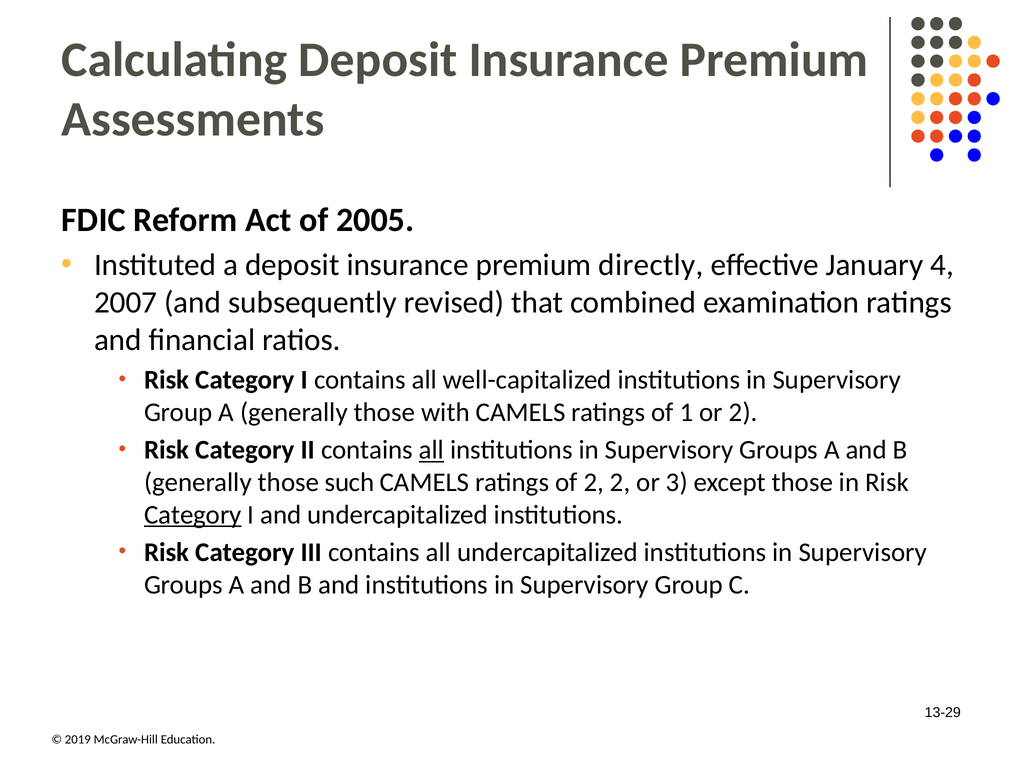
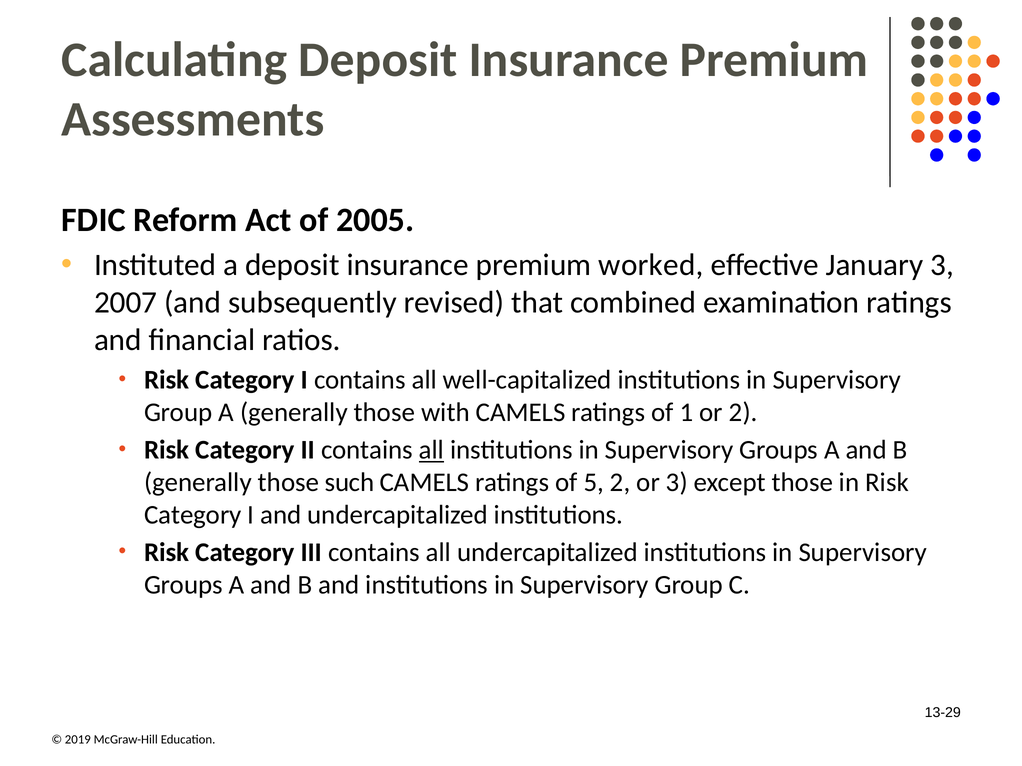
directly: directly -> worked
January 4: 4 -> 3
of 2: 2 -> 5
Category at (193, 515) underline: present -> none
